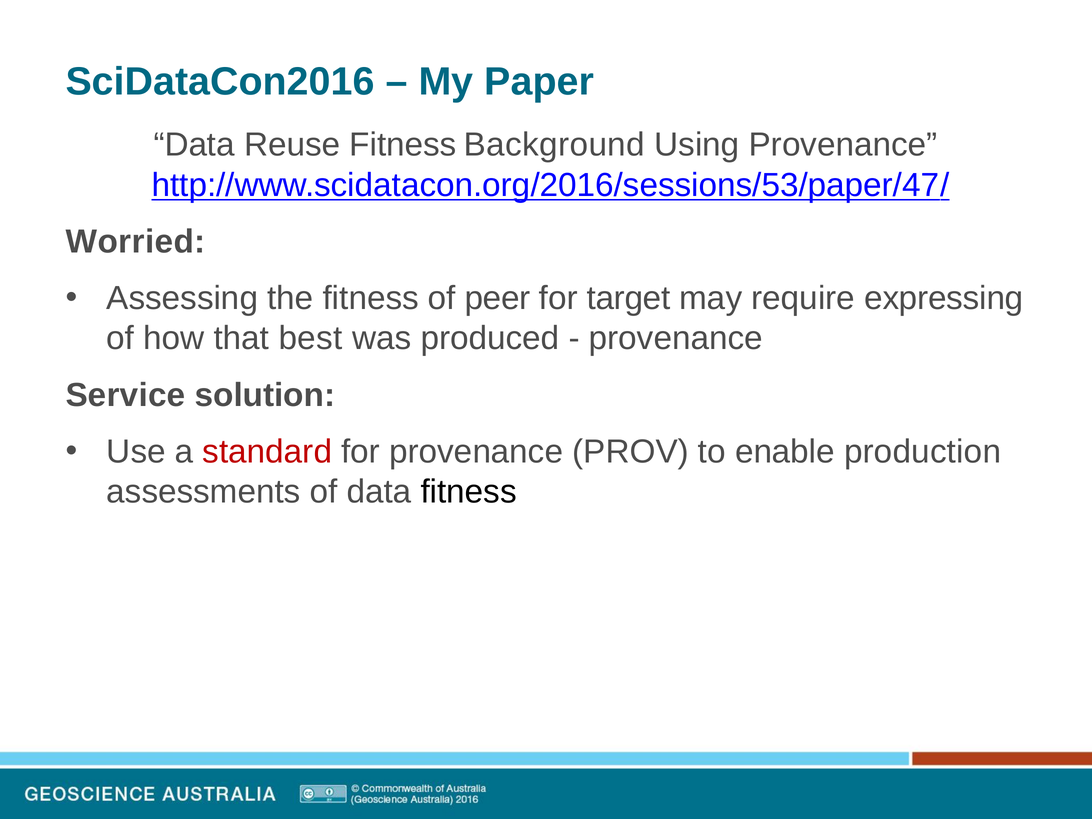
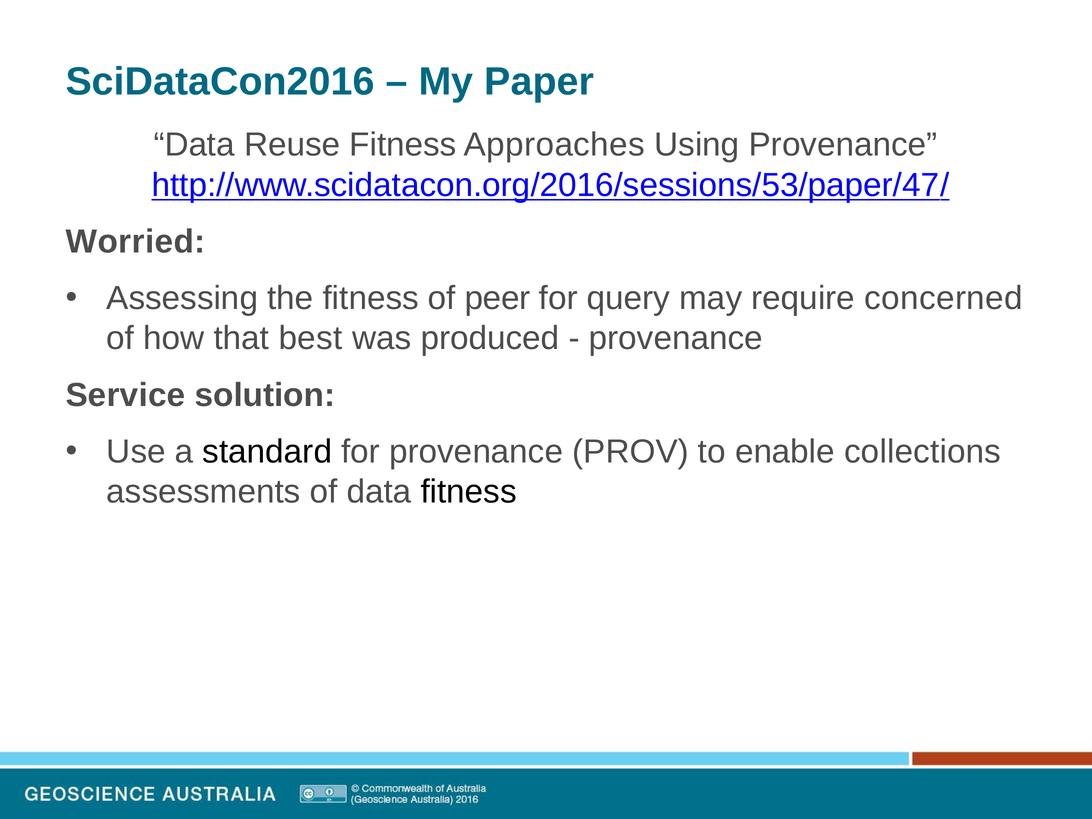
Background: Background -> Approaches
target: target -> query
expressing: expressing -> concerned
standard colour: red -> black
production: production -> collections
